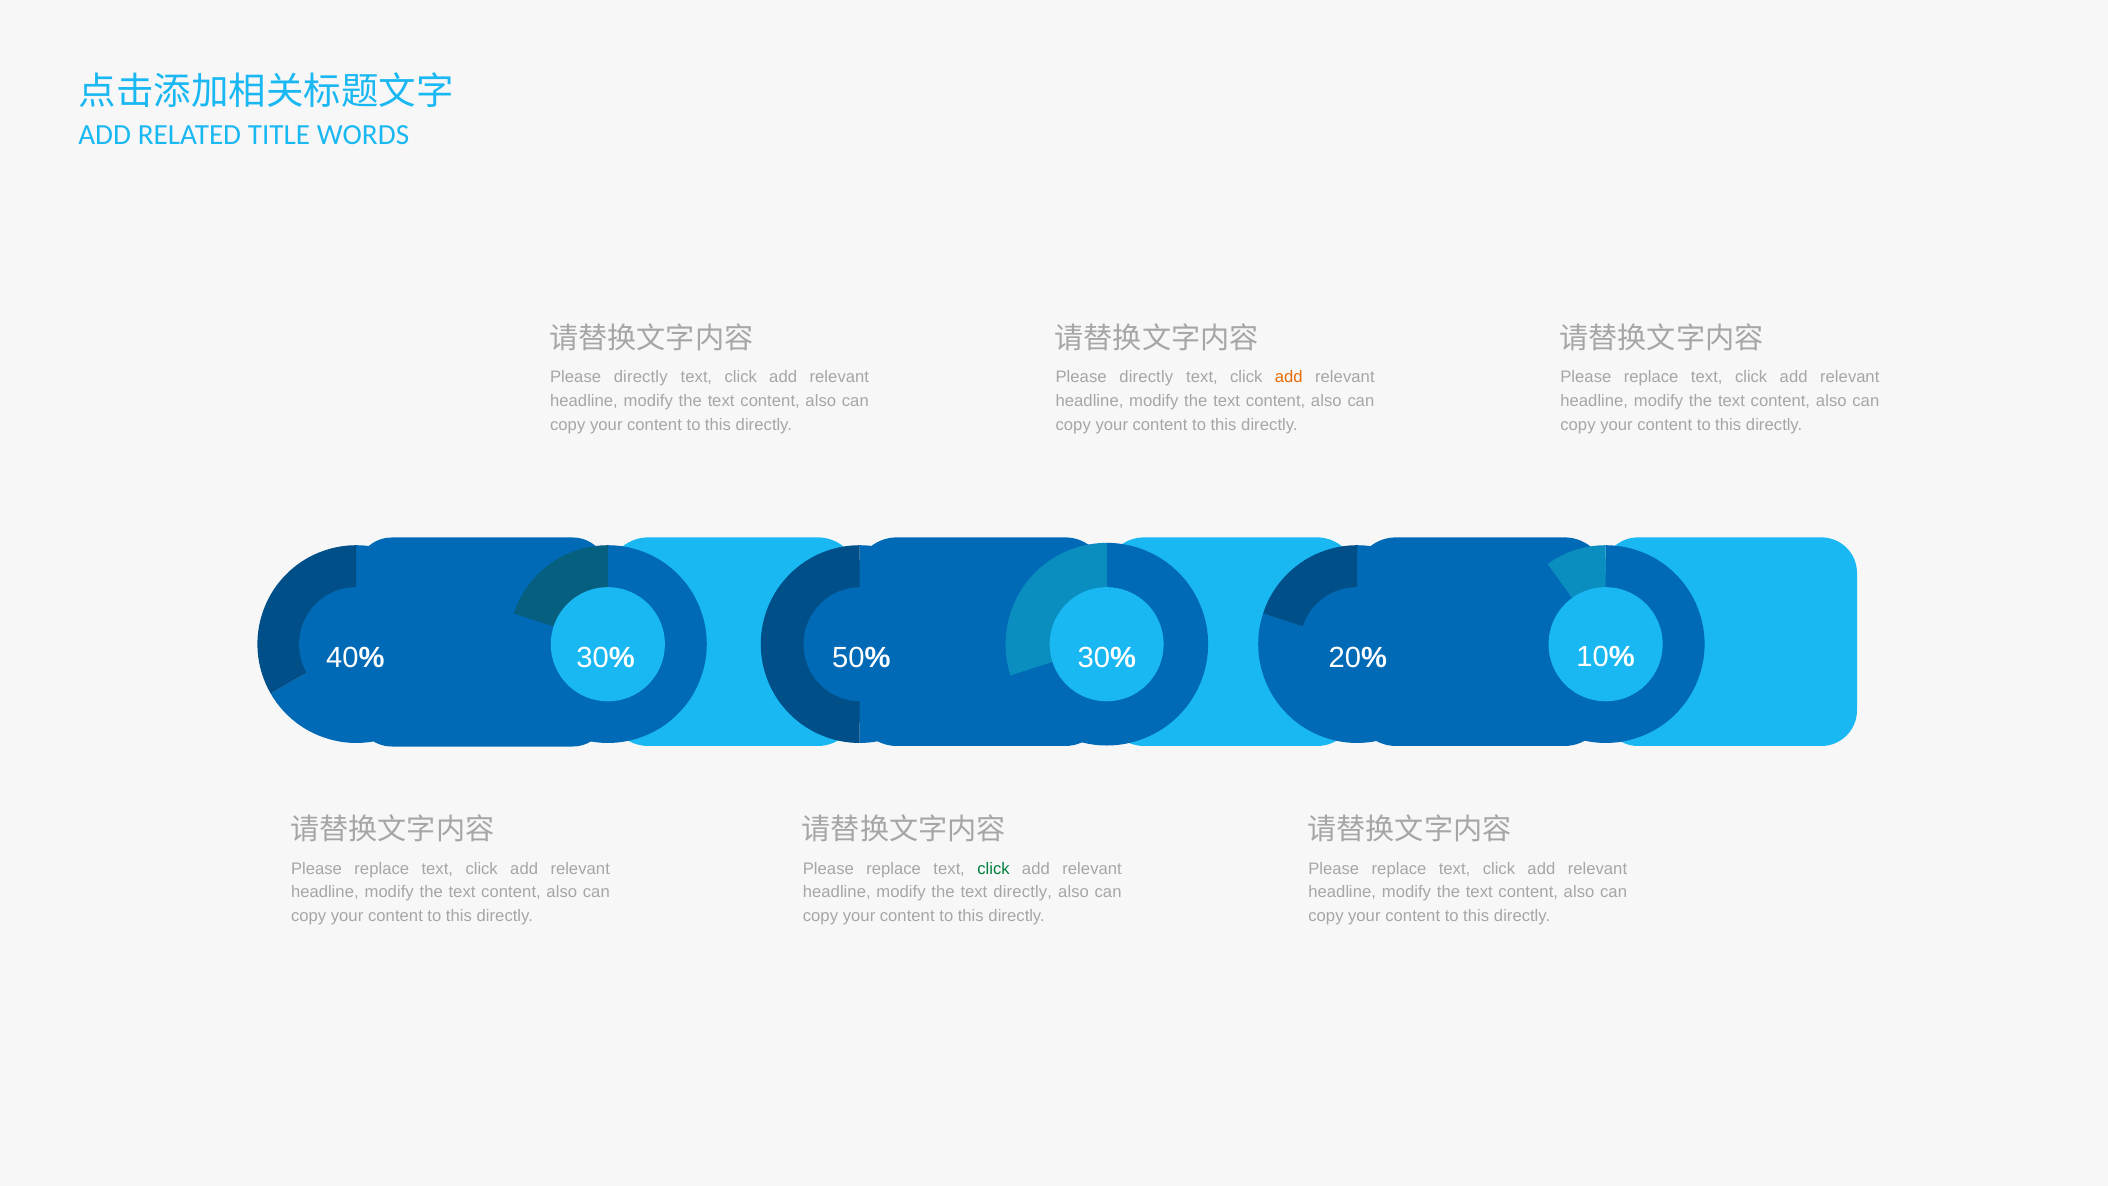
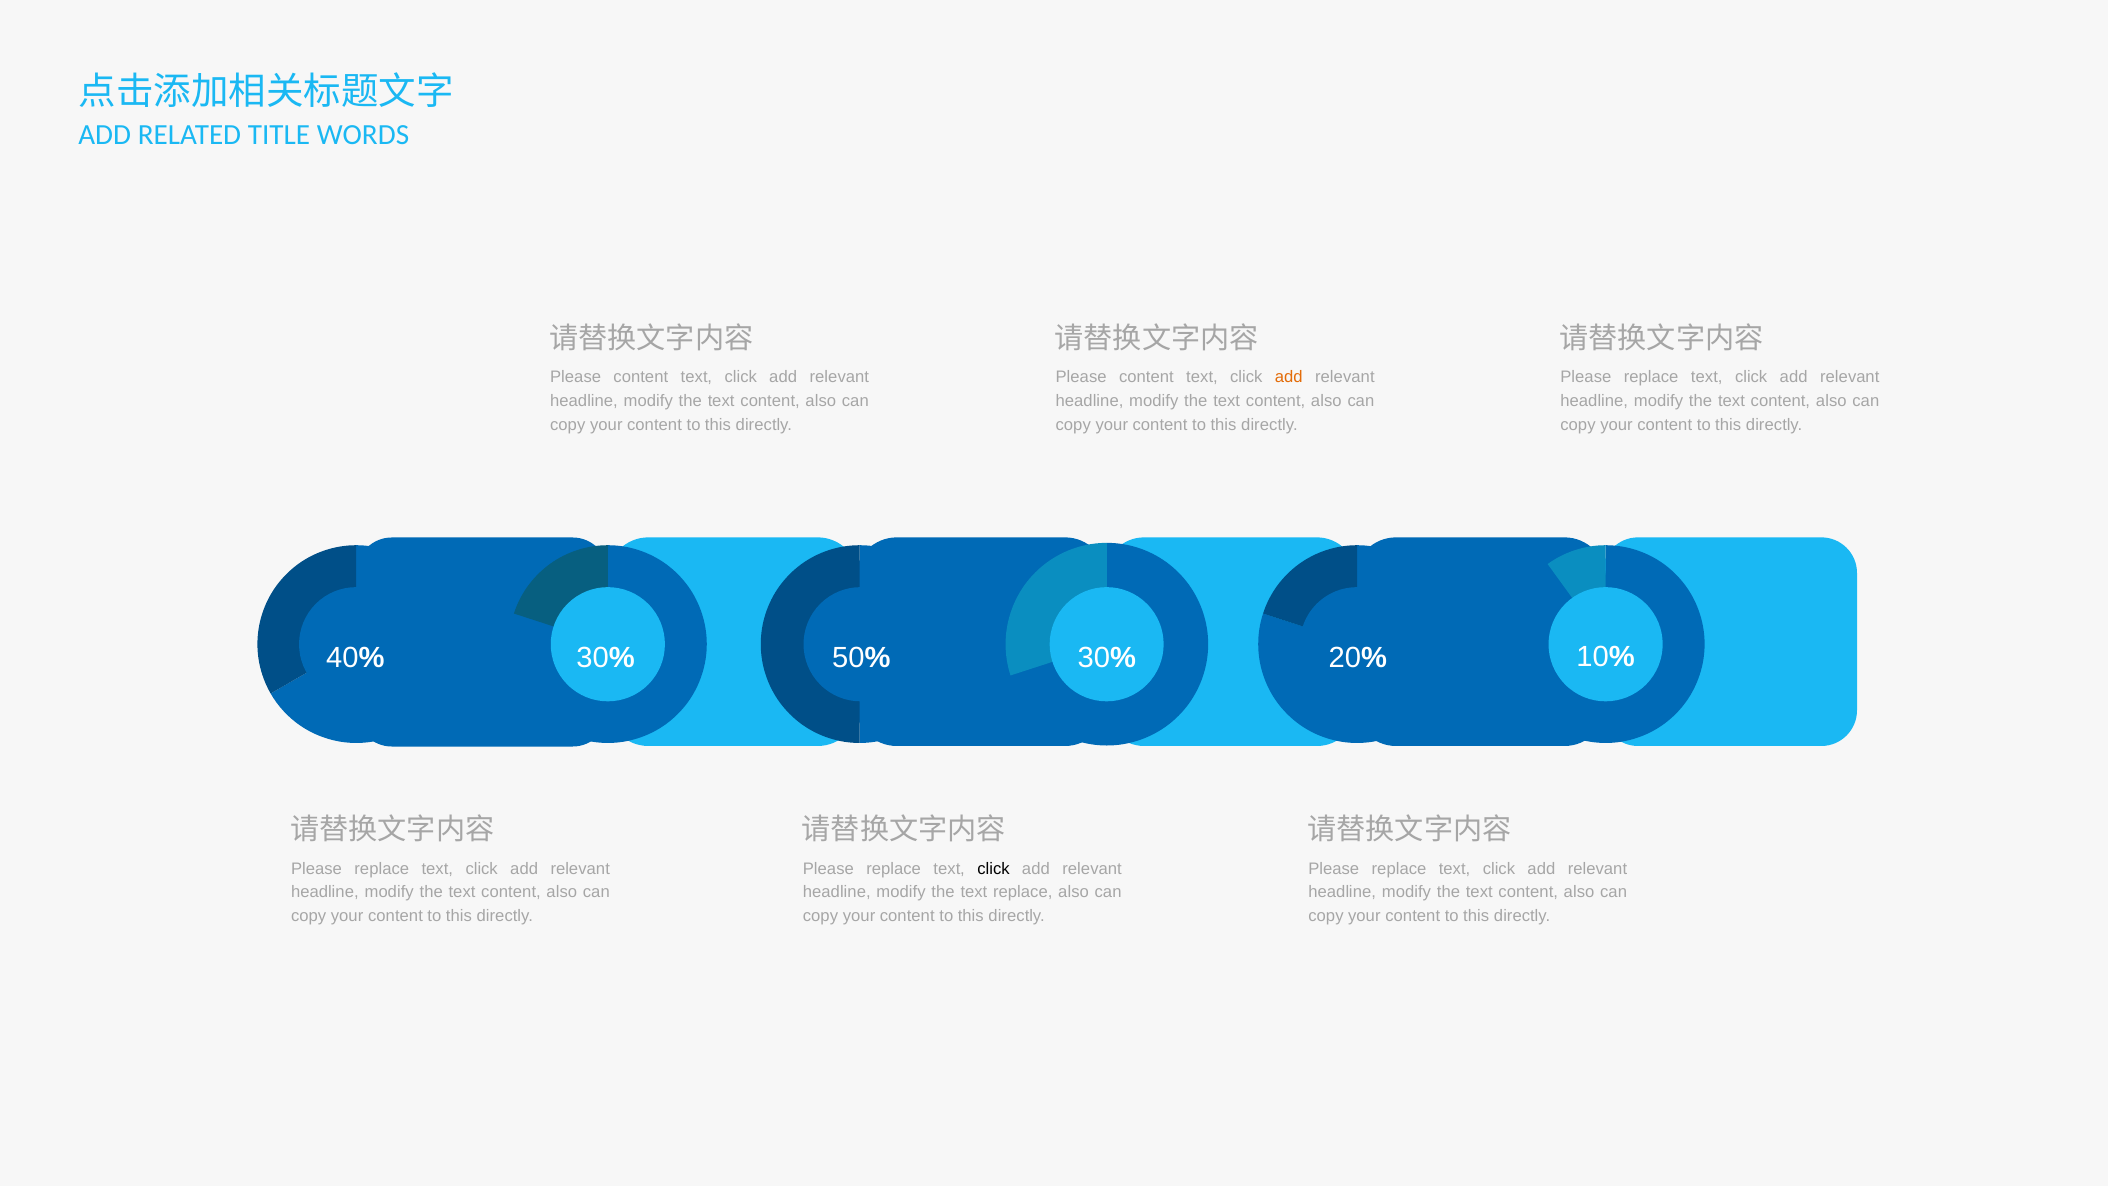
directly at (641, 377): directly -> content
directly at (1146, 377): directly -> content
click at (994, 868) colour: green -> black
text directly: directly -> replace
